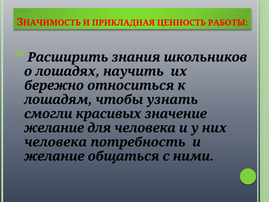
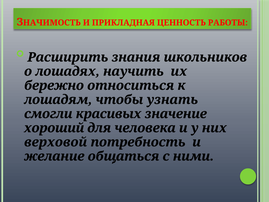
желание at (54, 128): желание -> хороший
человека at (56, 142): человека -> верховой
